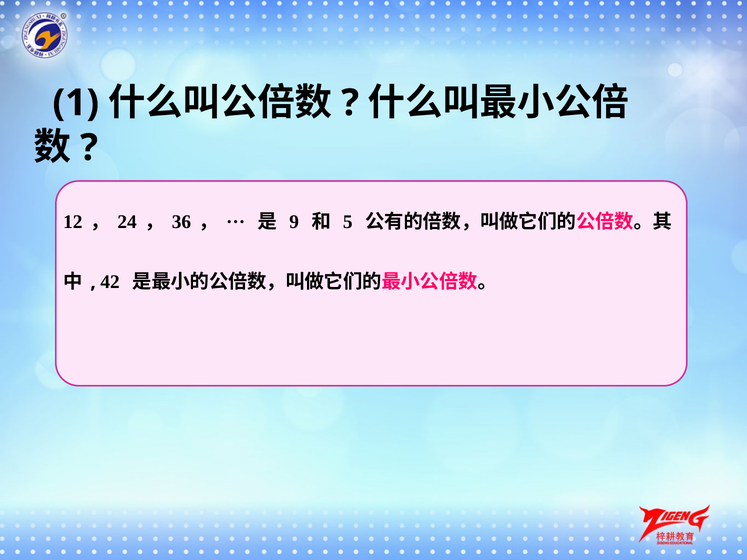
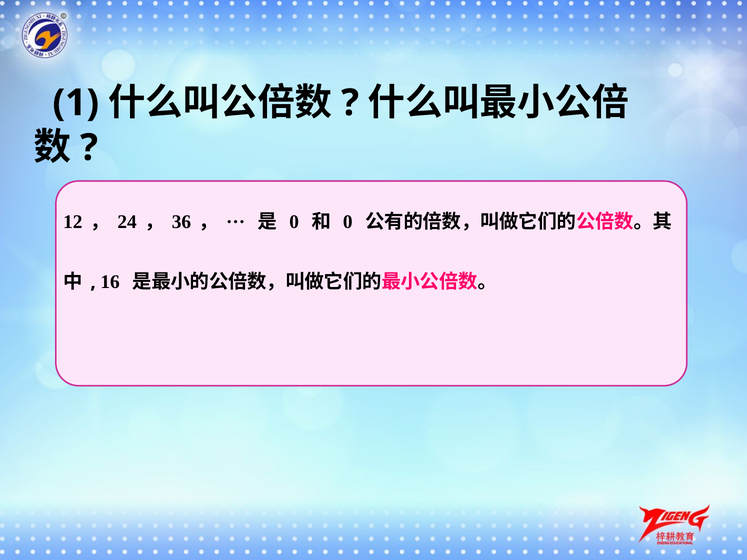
9 at (294, 222): 9 -> 0
5 at (348, 222): 5 -> 0
42: 42 -> 16
